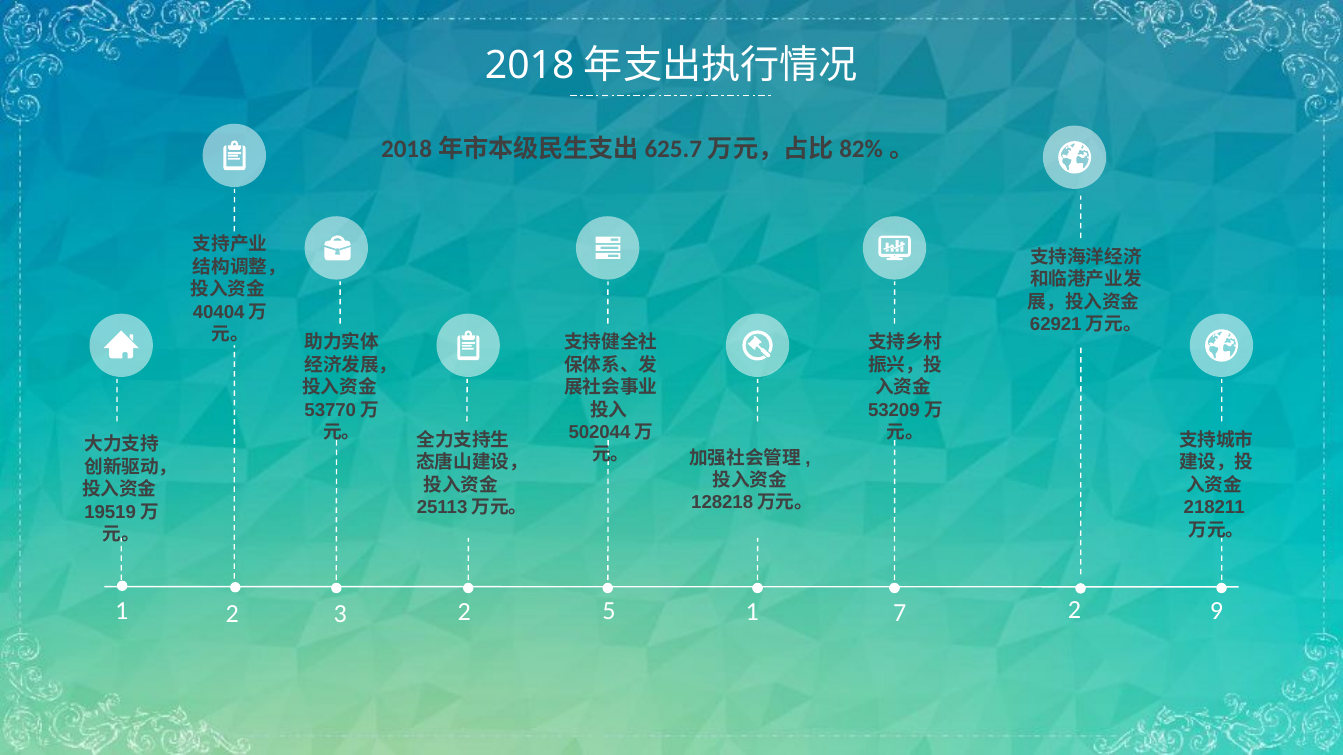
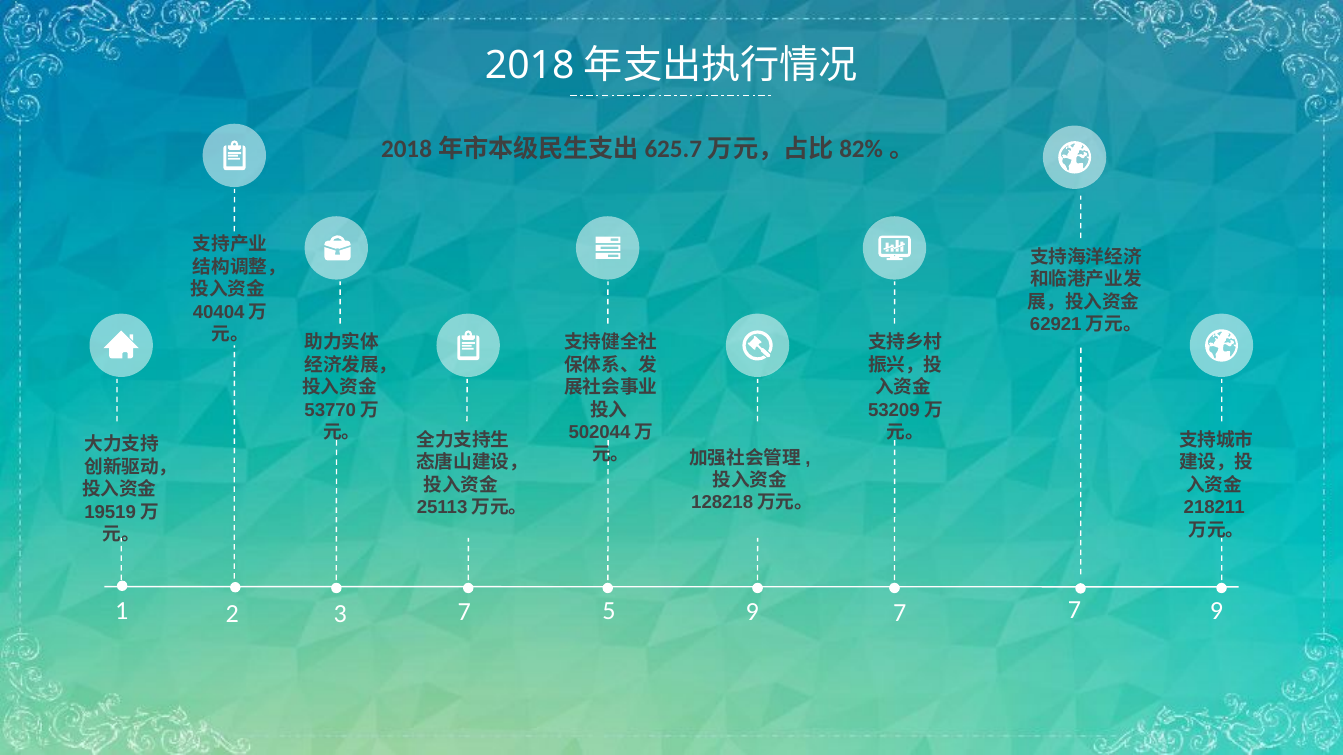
2 2: 2 -> 7
7 2: 2 -> 7
3 1: 1 -> 9
